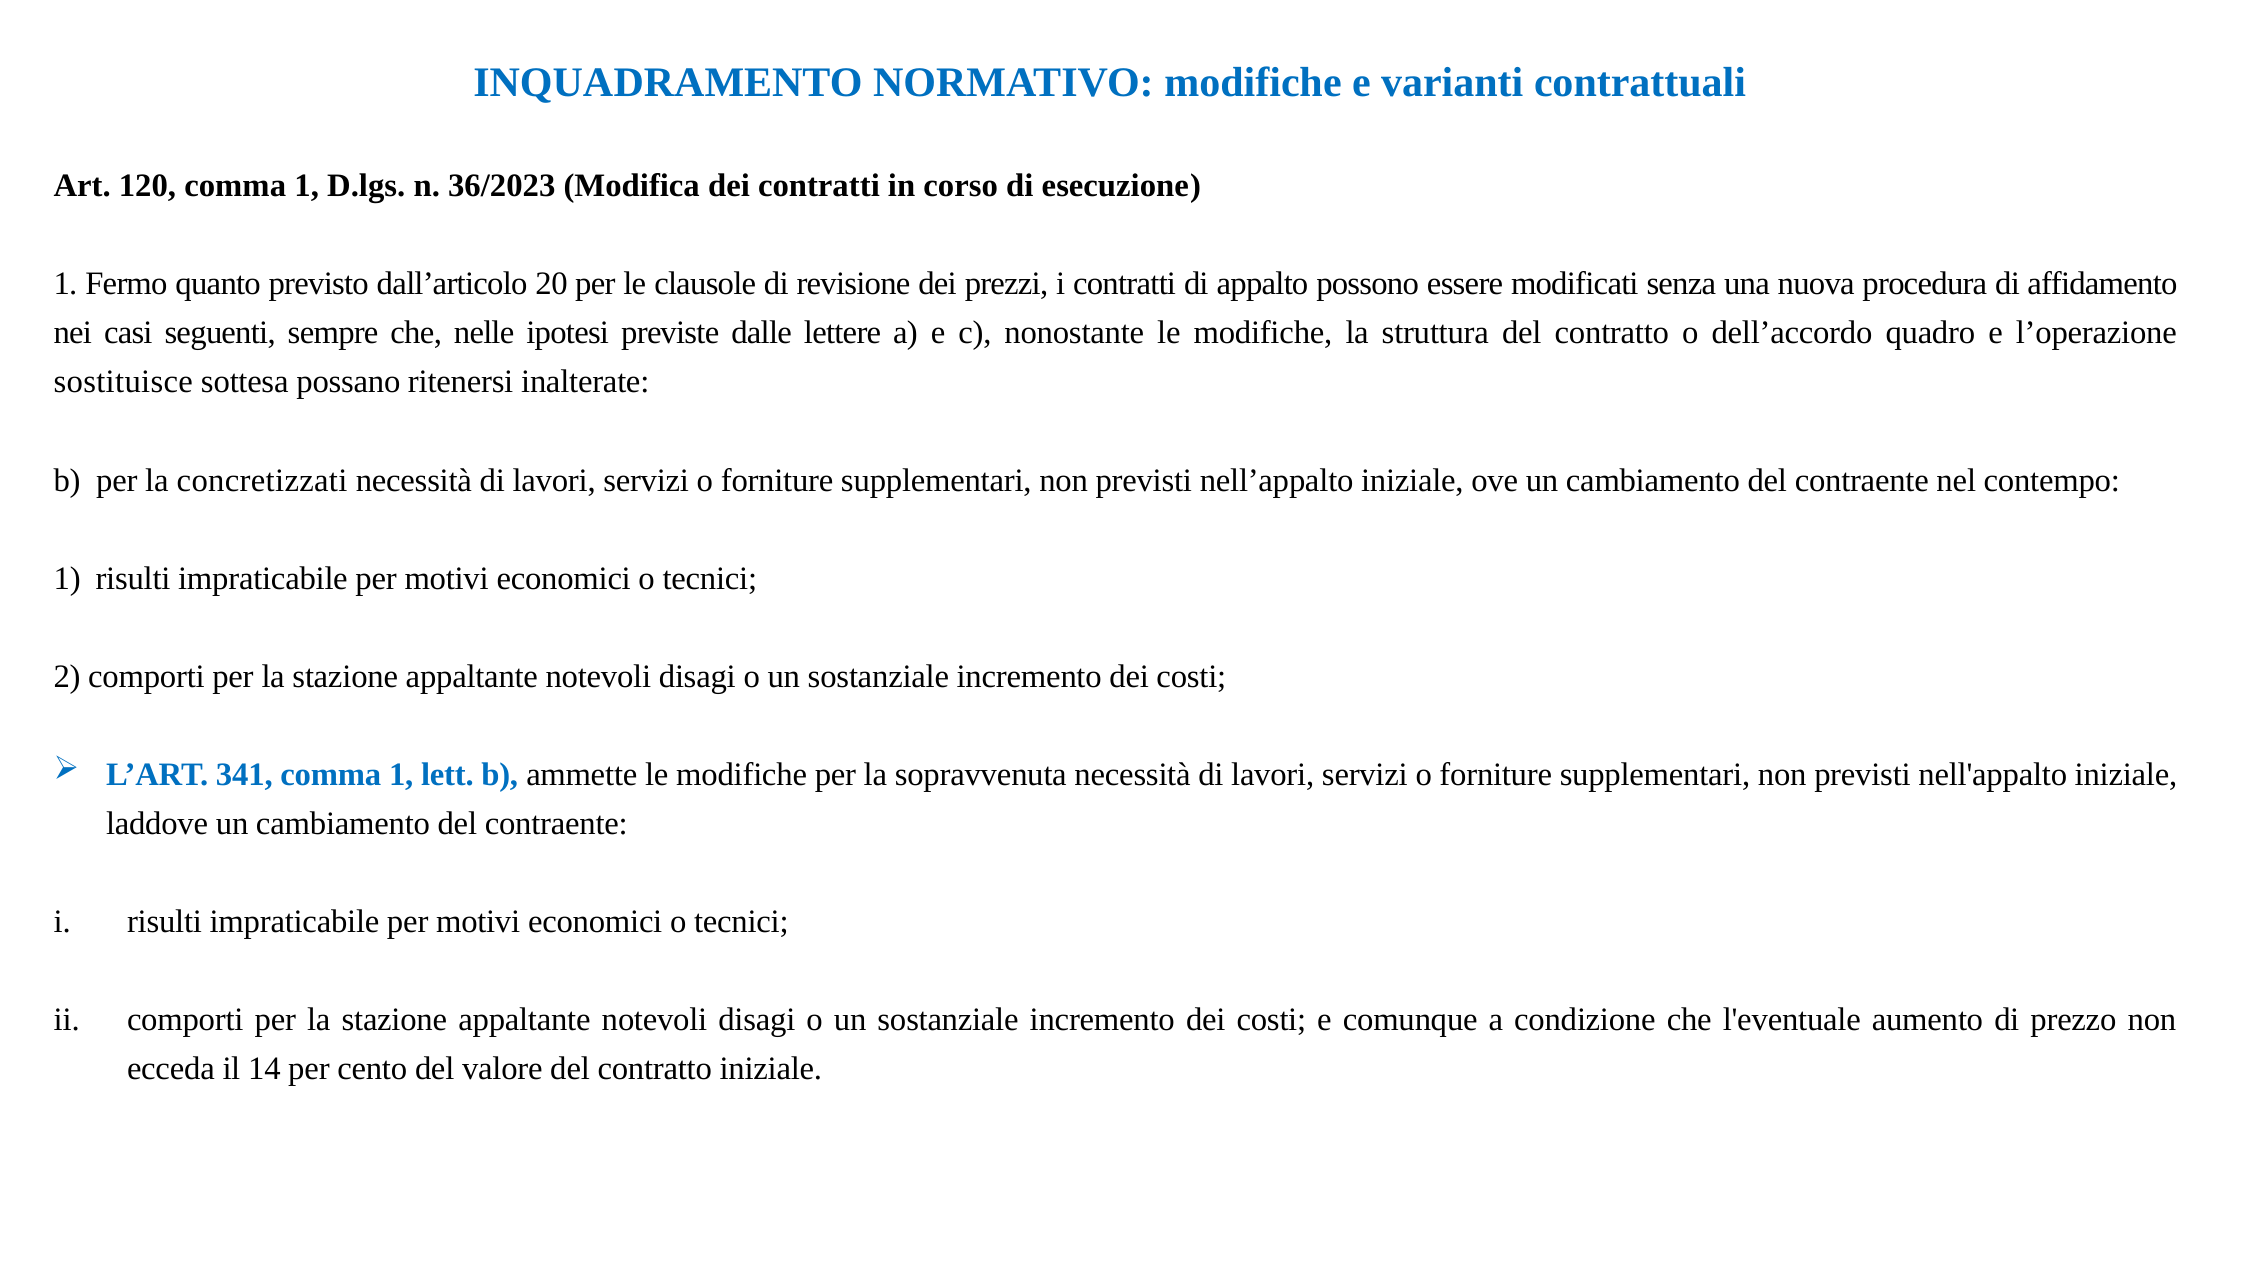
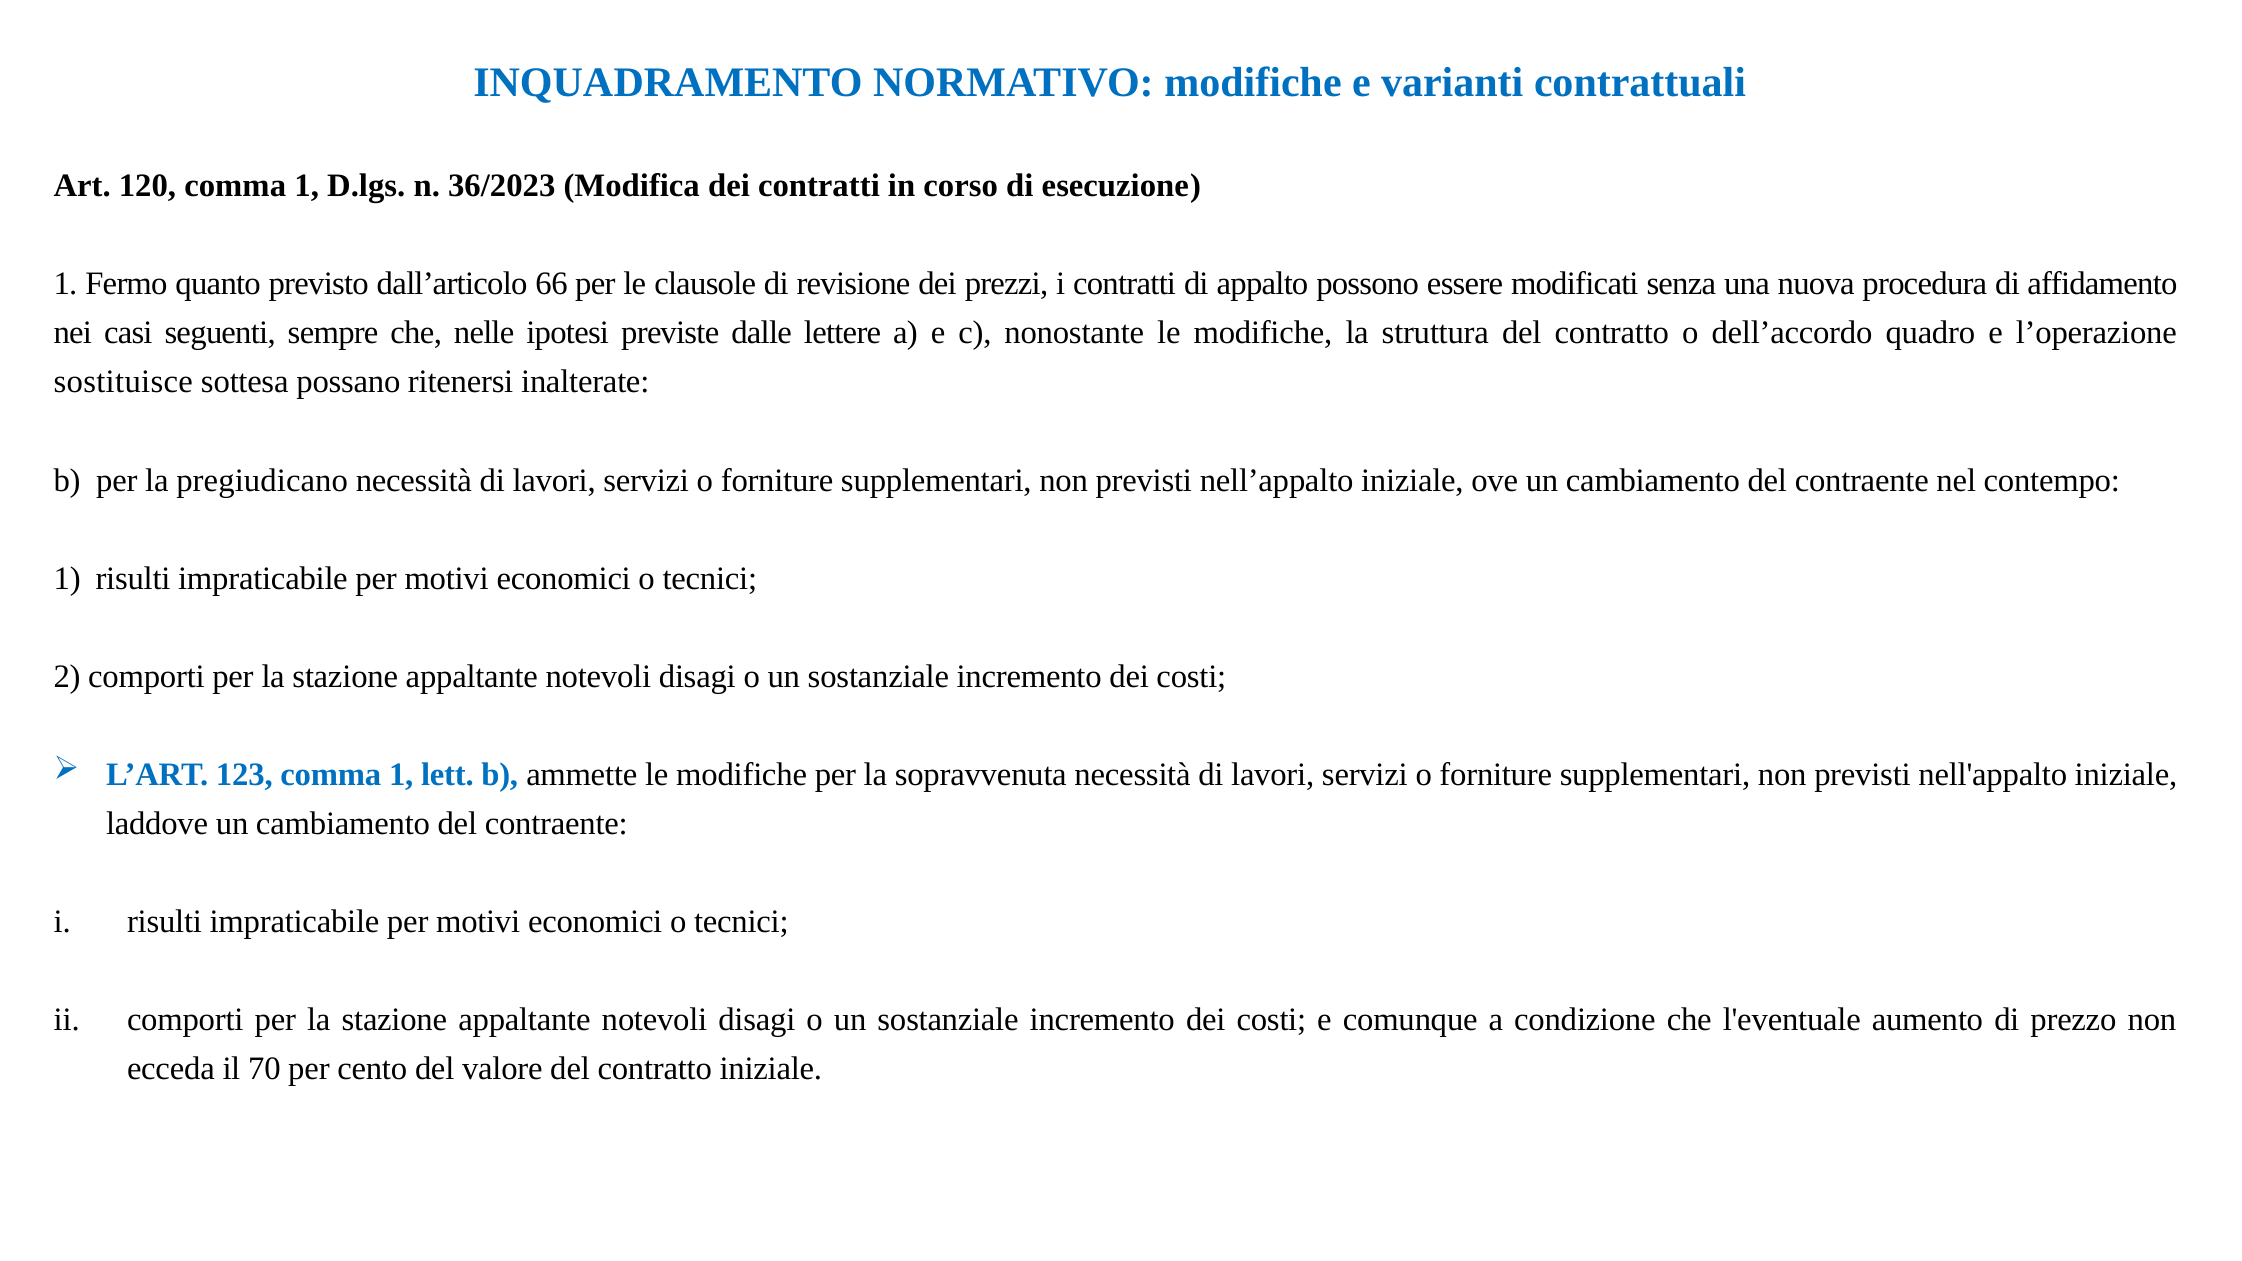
20: 20 -> 66
concretizzati: concretizzati -> pregiudicano
341: 341 -> 123
14: 14 -> 70
